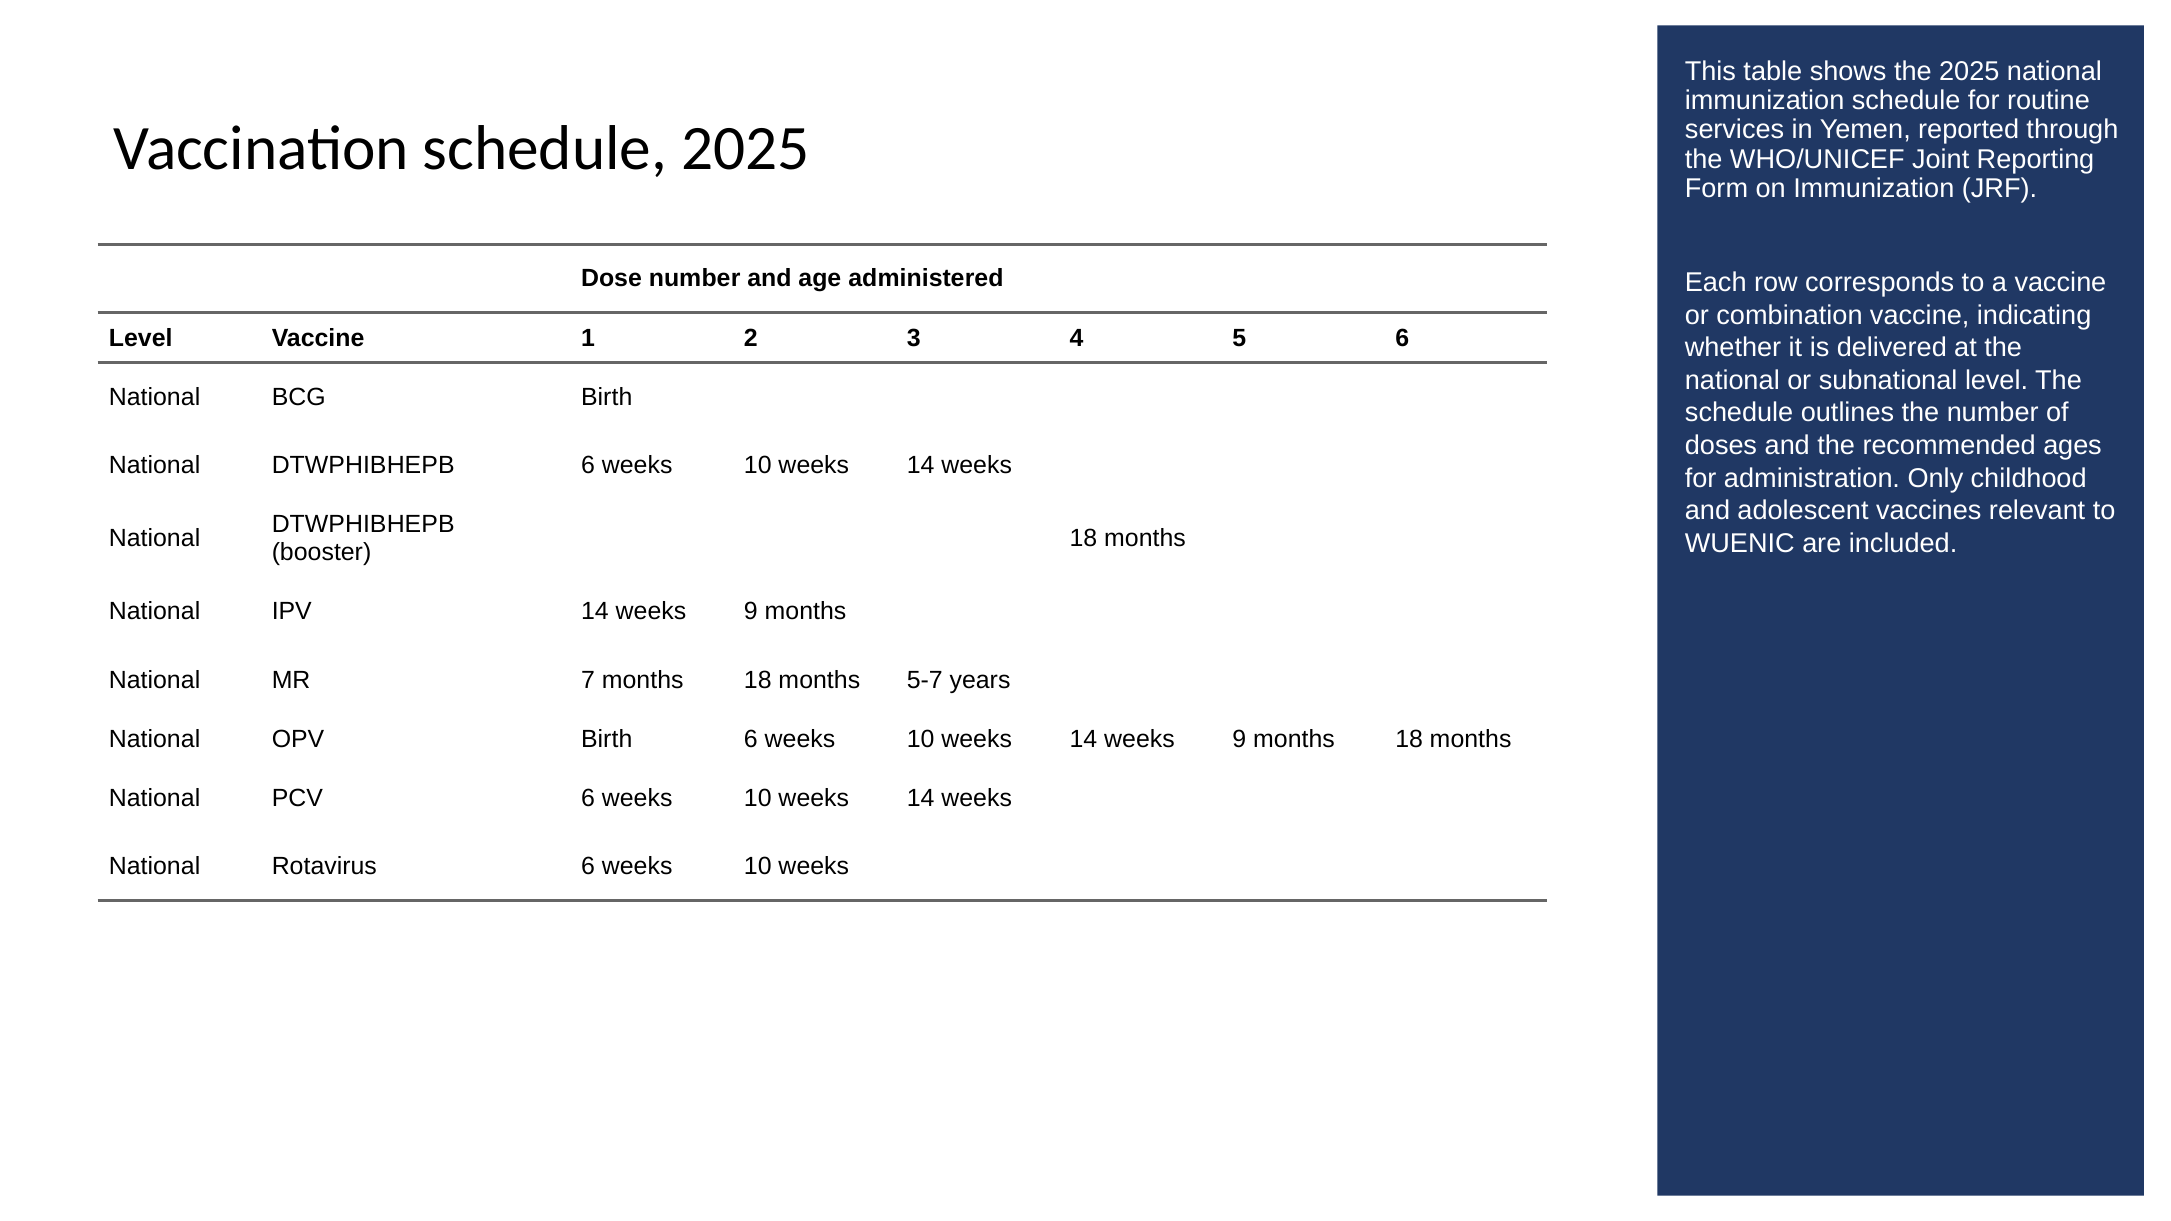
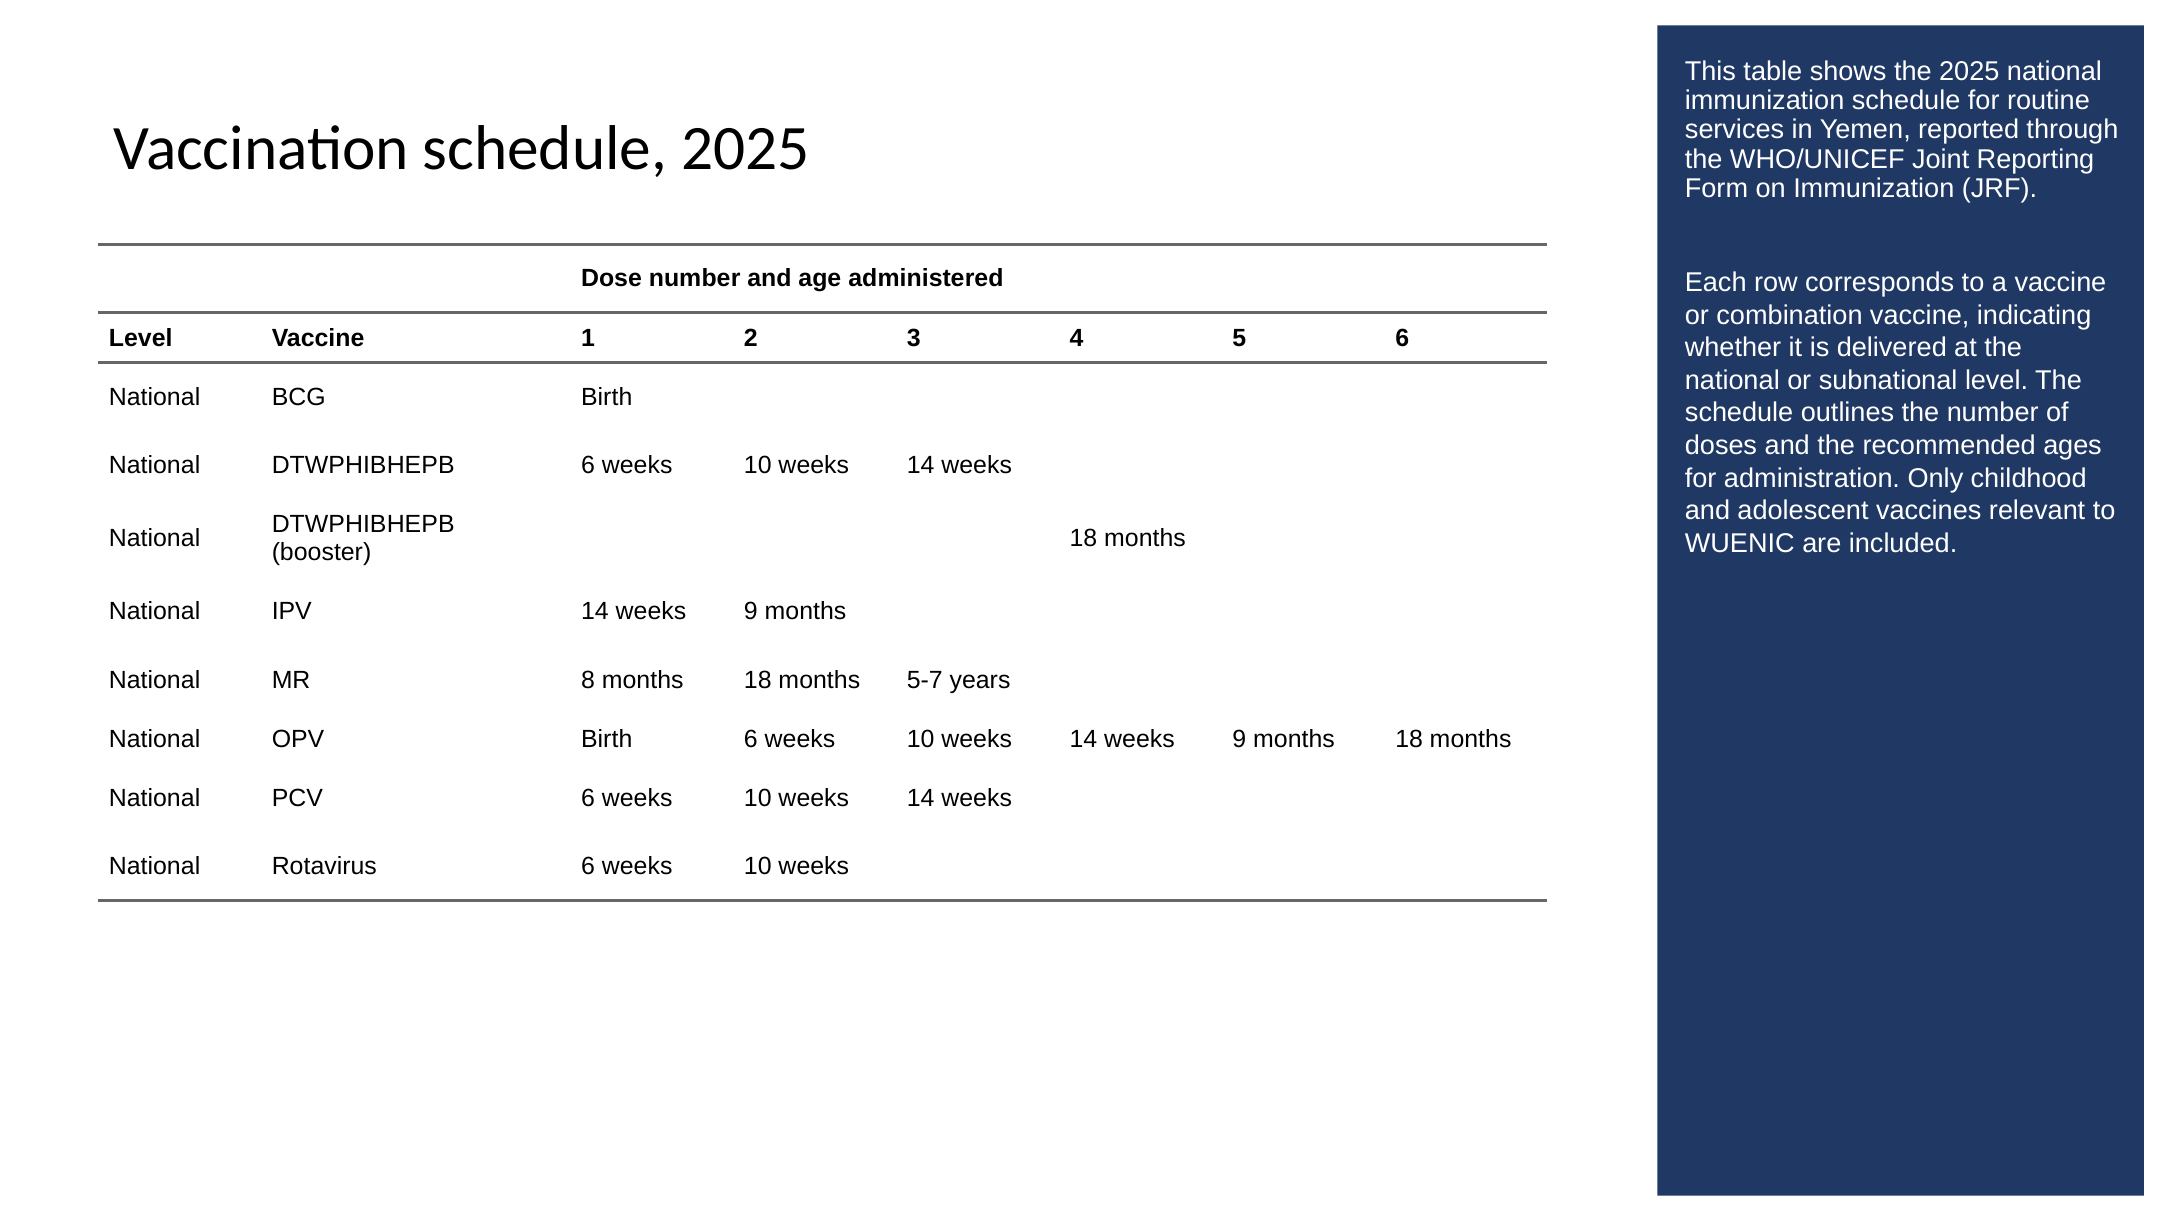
7: 7 -> 8
